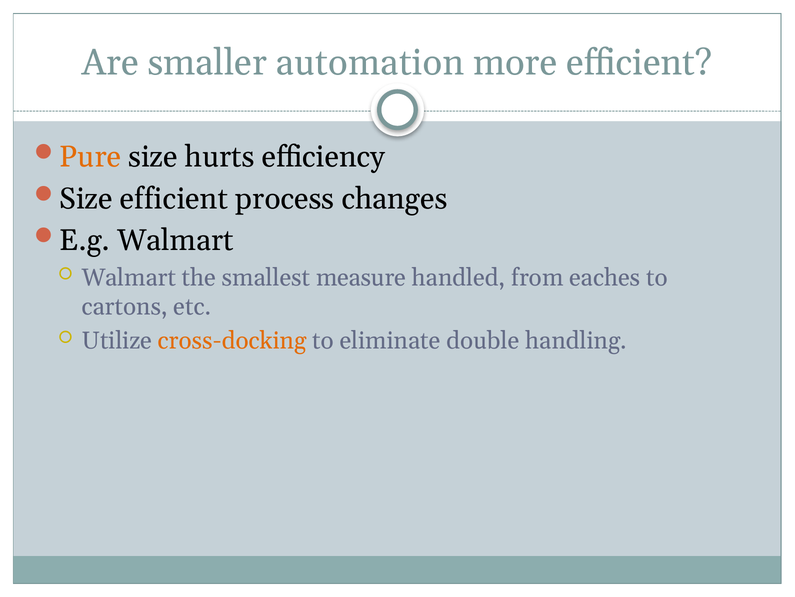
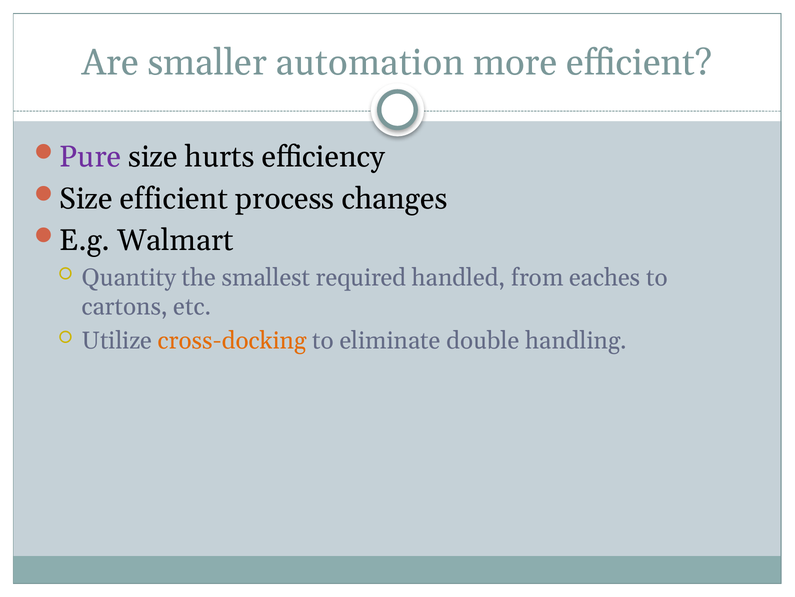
Pure colour: orange -> purple
Walmart at (129, 277): Walmart -> Quantity
measure: measure -> required
